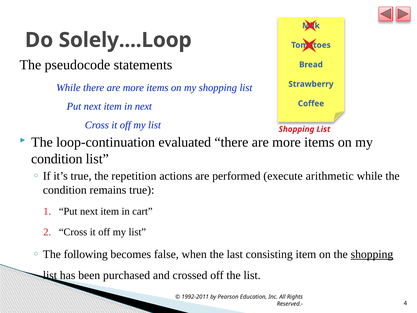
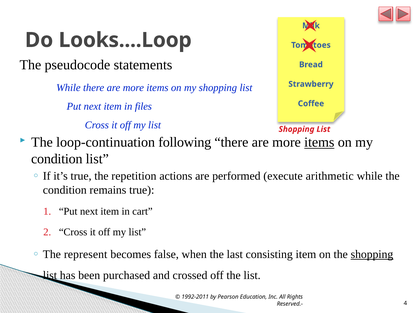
Solely....Loop: Solely....Loop -> Looks....Loop
in next: next -> files
evaluated: evaluated -> following
items at (319, 142) underline: none -> present
following: following -> represent
